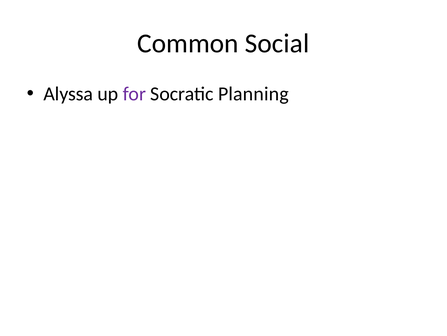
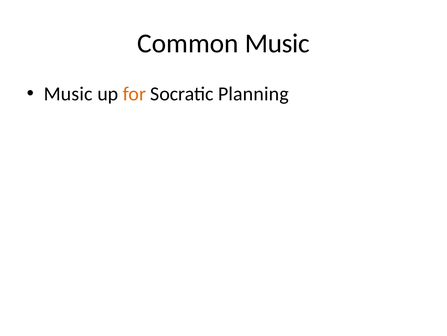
Common Social: Social -> Music
Alyssa at (68, 94): Alyssa -> Music
for colour: purple -> orange
